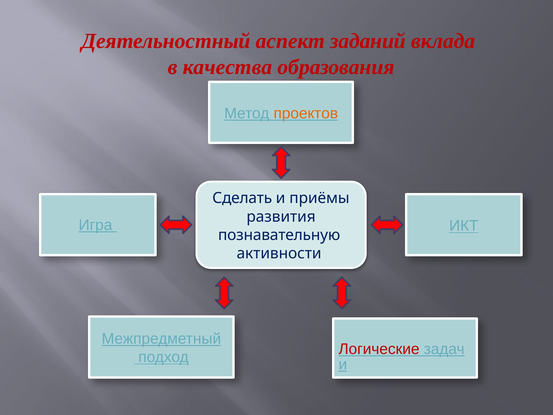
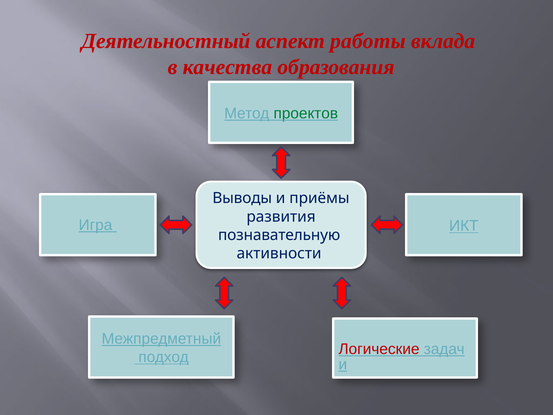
заданий: заданий -> работы
проектов colour: orange -> green
Сделать: Сделать -> Выводы
